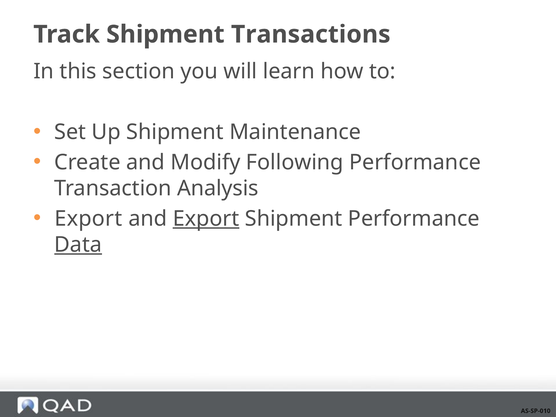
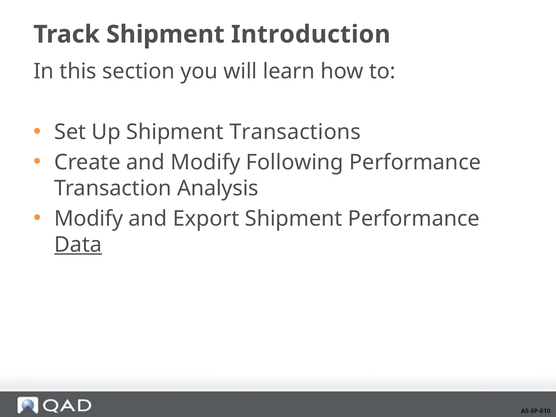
Transactions: Transactions -> Introduction
Maintenance: Maintenance -> Transactions
Export at (88, 219): Export -> Modify
Export at (206, 219) underline: present -> none
